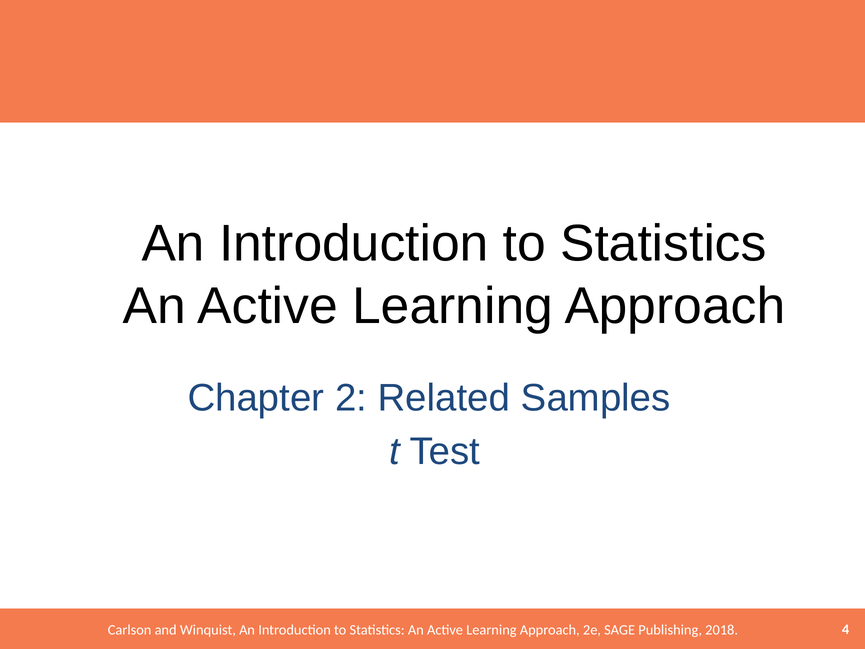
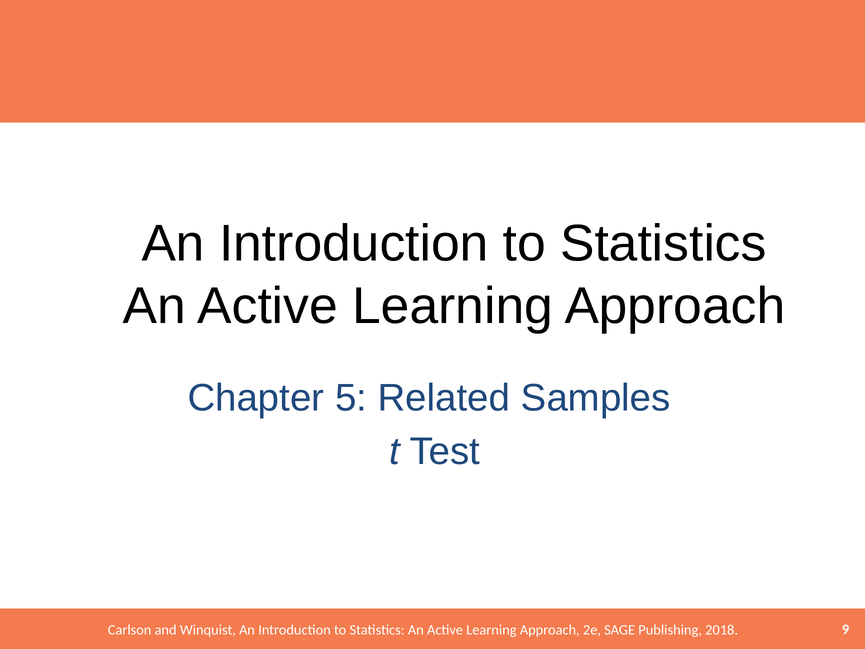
2: 2 -> 5
4: 4 -> 9
